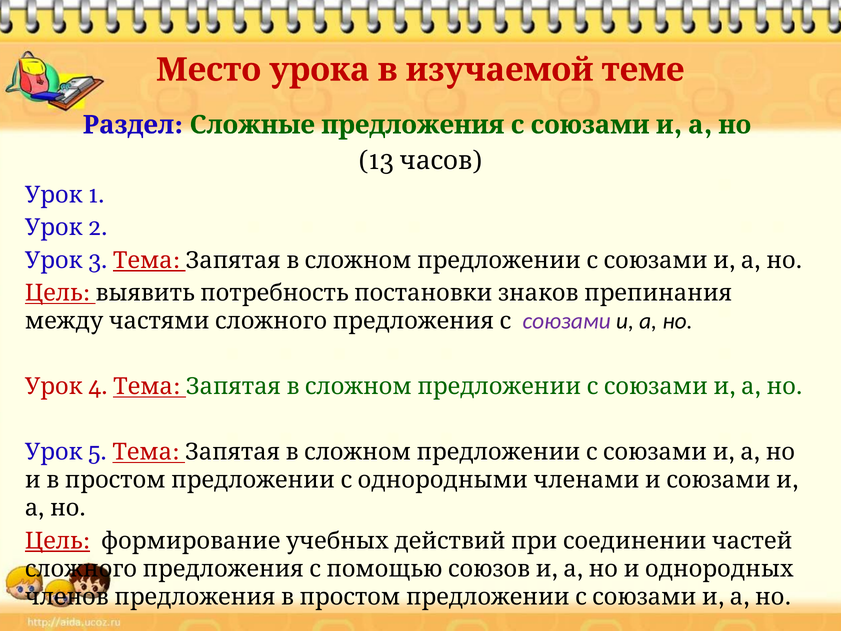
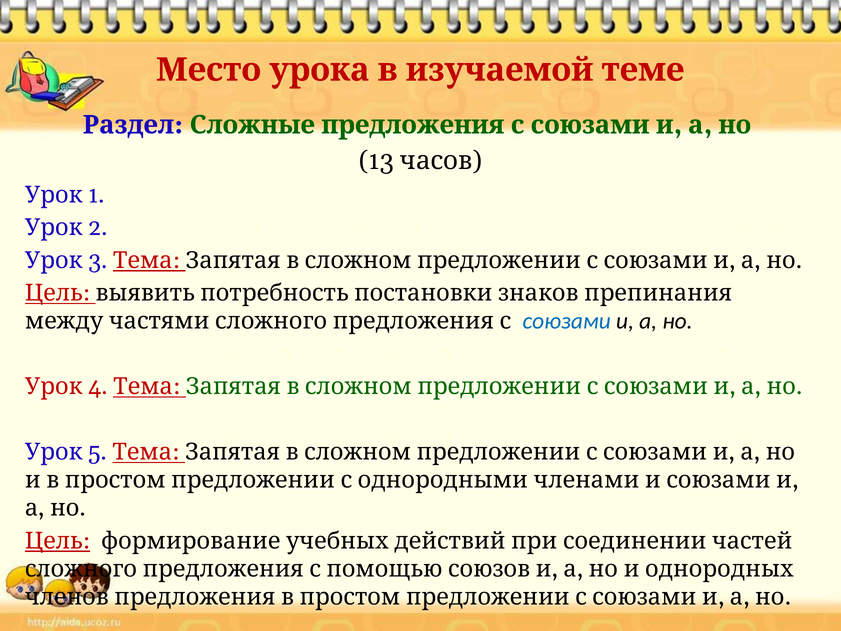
союзами colour: purple -> blue
